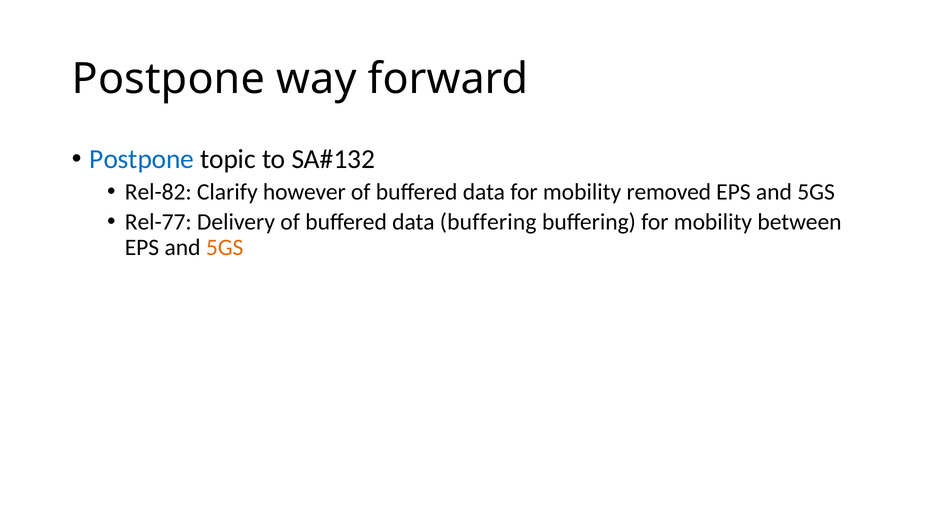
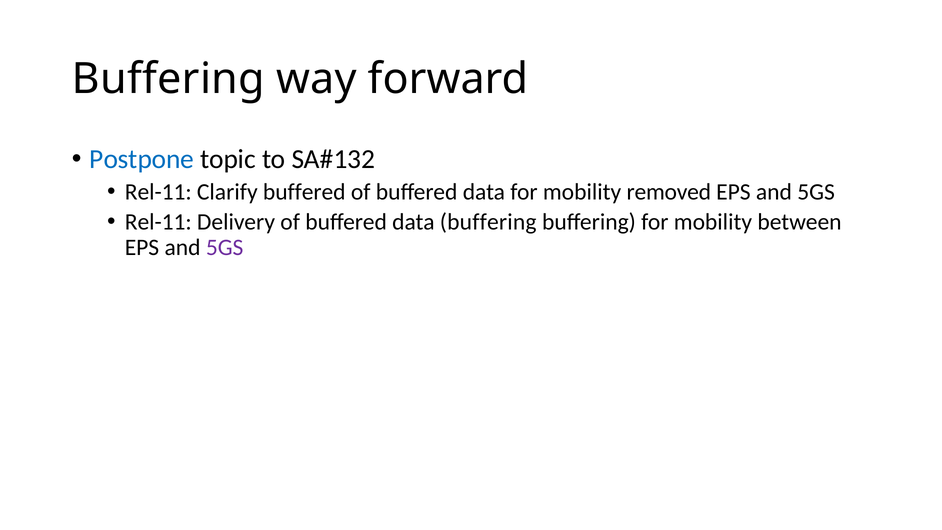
Postpone at (168, 79): Postpone -> Buffering
Rel-82 at (158, 192): Rel-82 -> Rel-11
Clarify however: however -> buffered
Rel-77 at (158, 222): Rel-77 -> Rel-11
5GS at (225, 247) colour: orange -> purple
